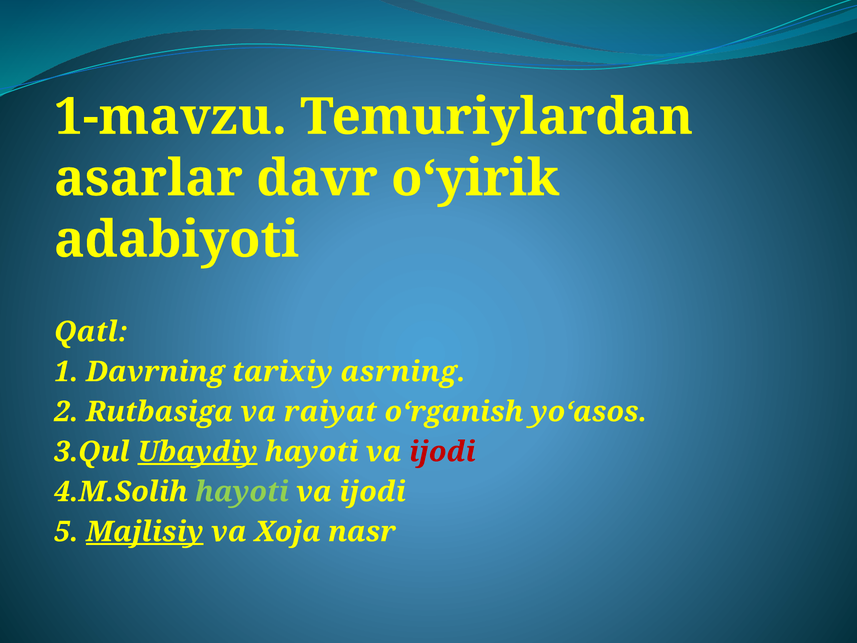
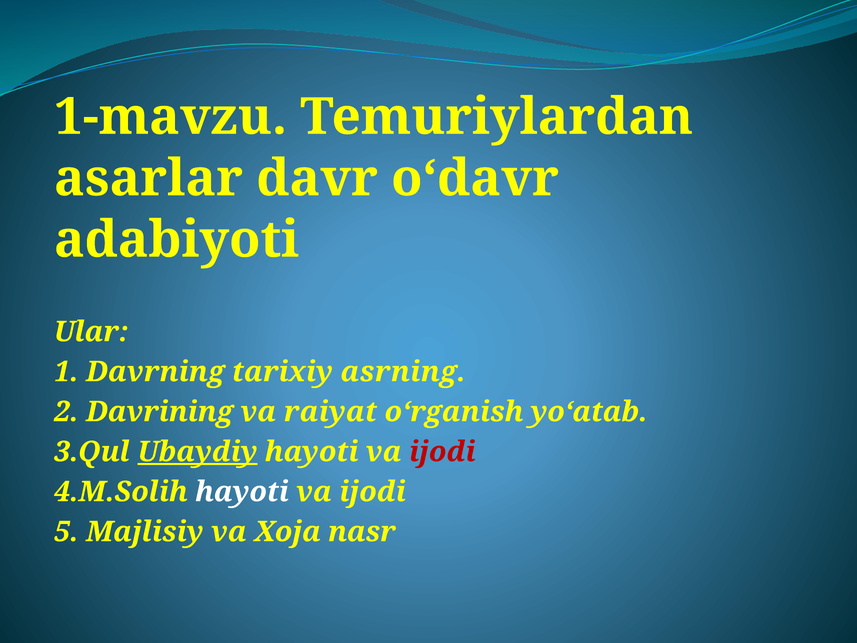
o‘yirik: o‘yirik -> o‘davr
Qatl: Qatl -> Ular
Rutbasiga: Rutbasiga -> Davrining
yo‘asos: yo‘asos -> yo‘atab
hayoti at (242, 492) colour: light green -> white
Majlisiy underline: present -> none
